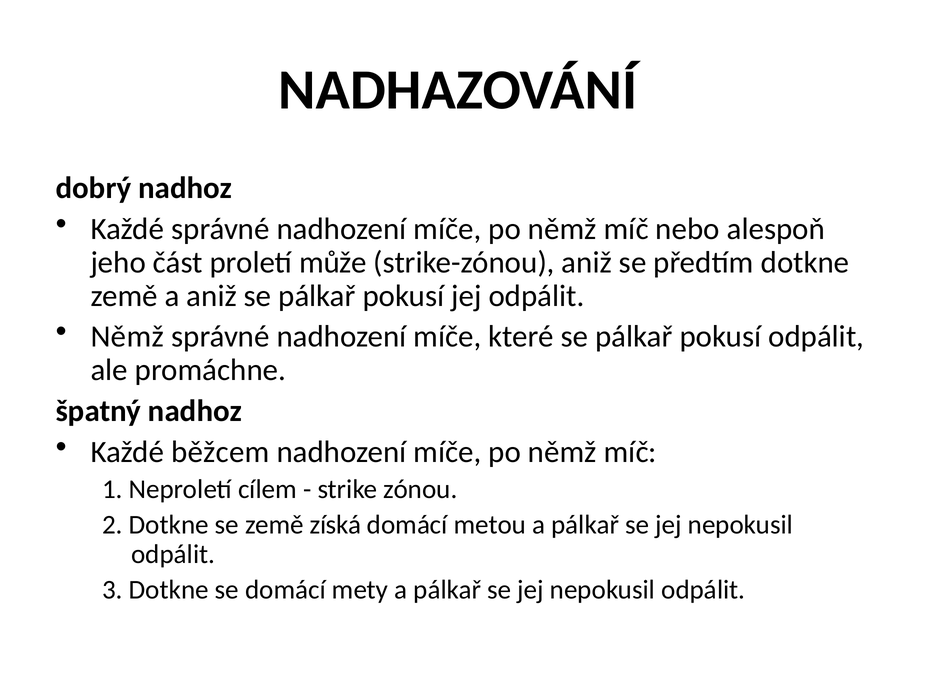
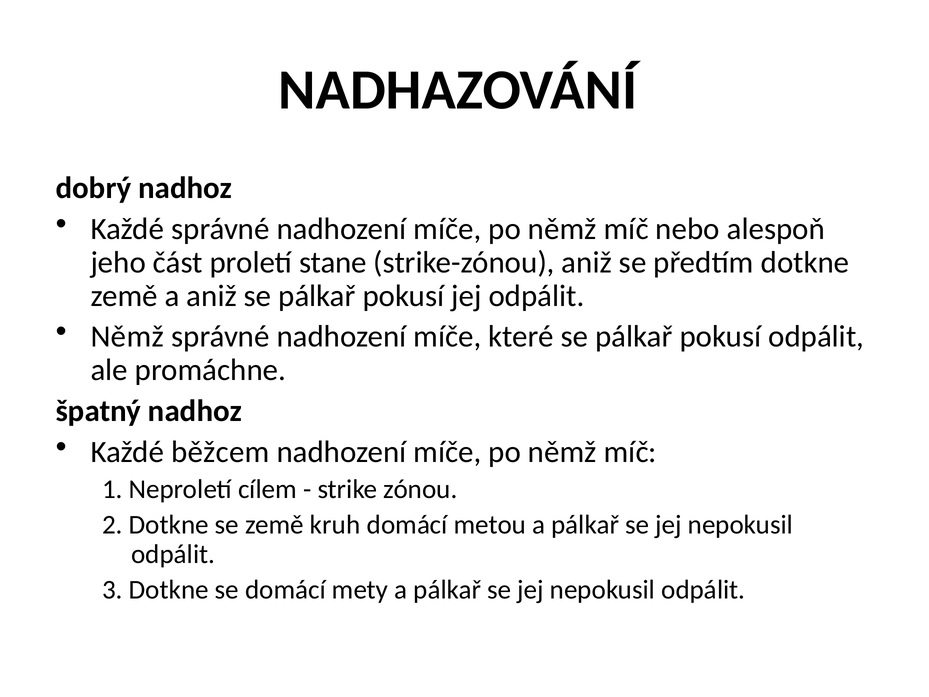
může: může -> stane
získá: získá -> kruh
